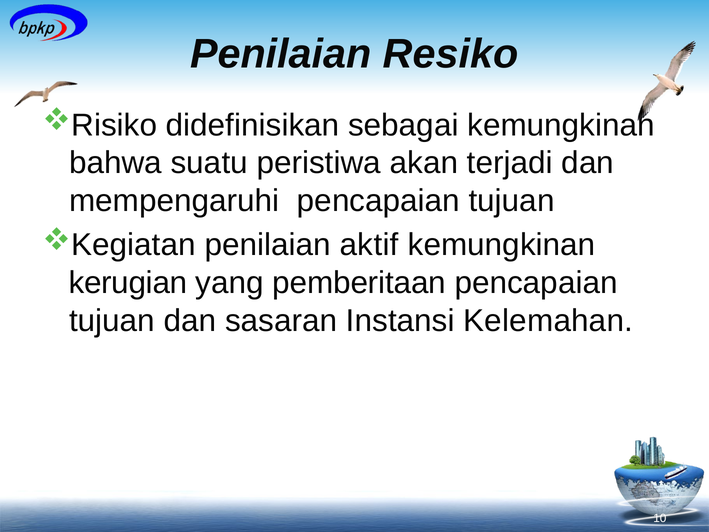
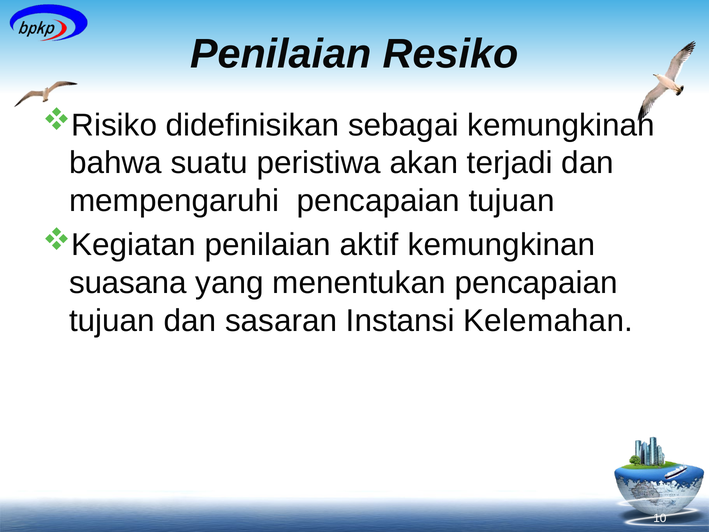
kerugian: kerugian -> suasana
pemberitaan: pemberitaan -> menentukan
